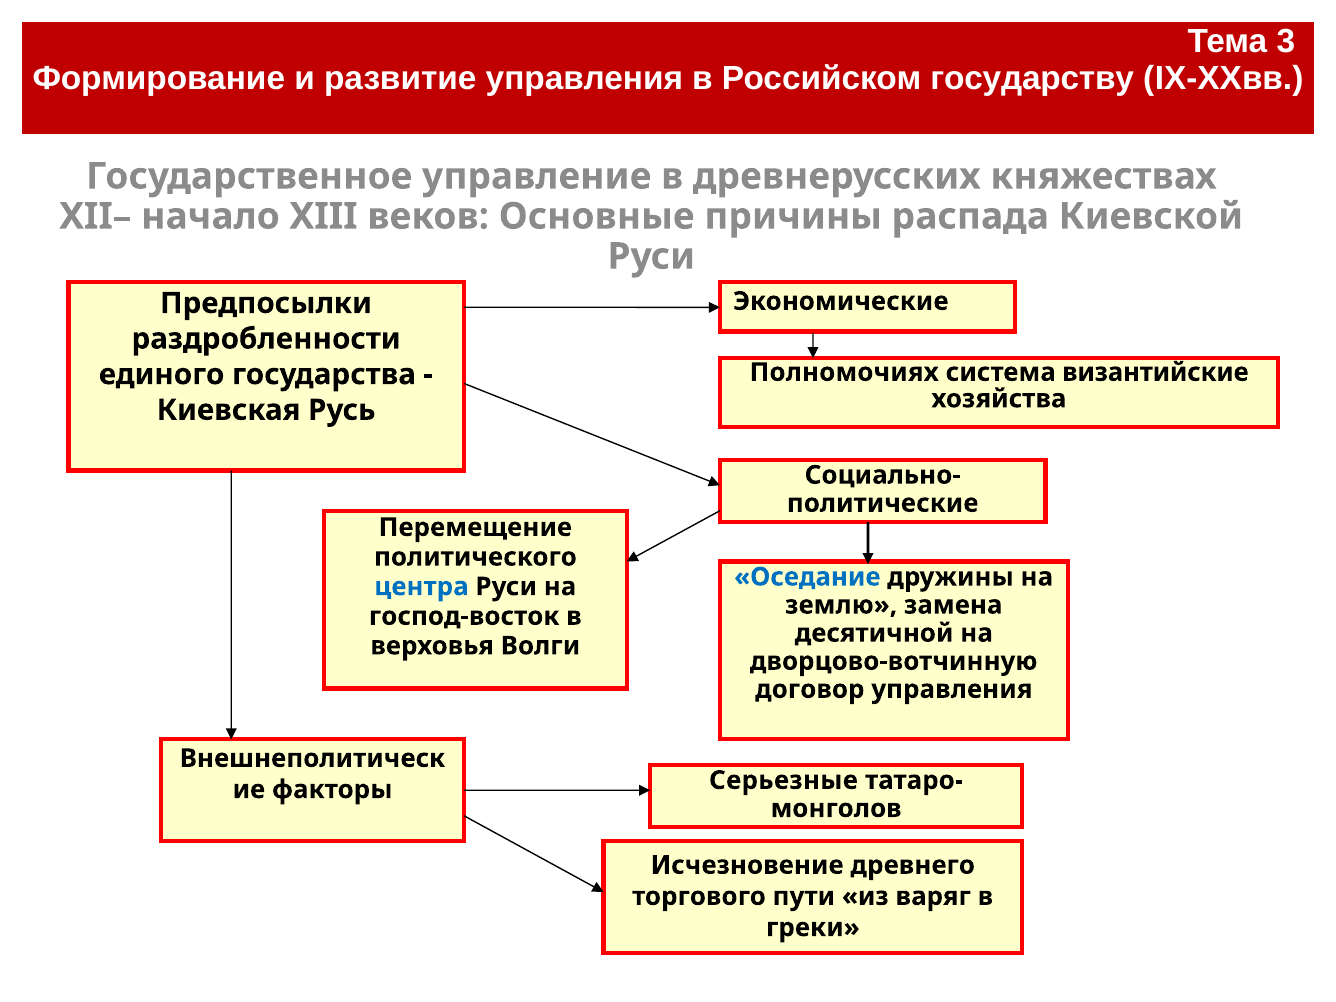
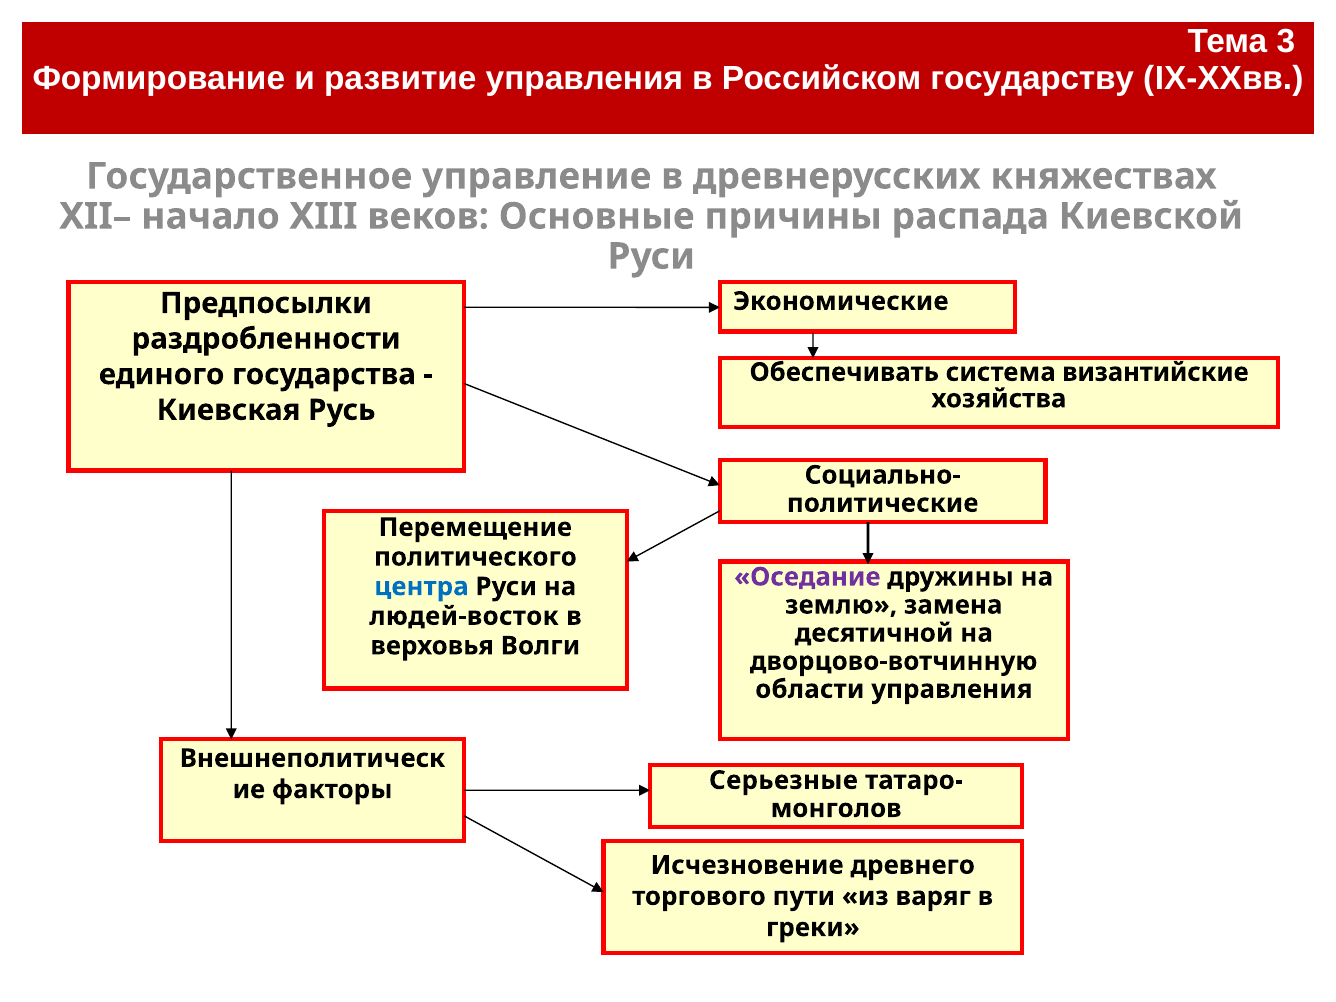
Полномочиях: Полномочиях -> Обеспечивать
Оседание colour: blue -> purple
господ-восток: господ-восток -> людей-восток
договор: договор -> области
